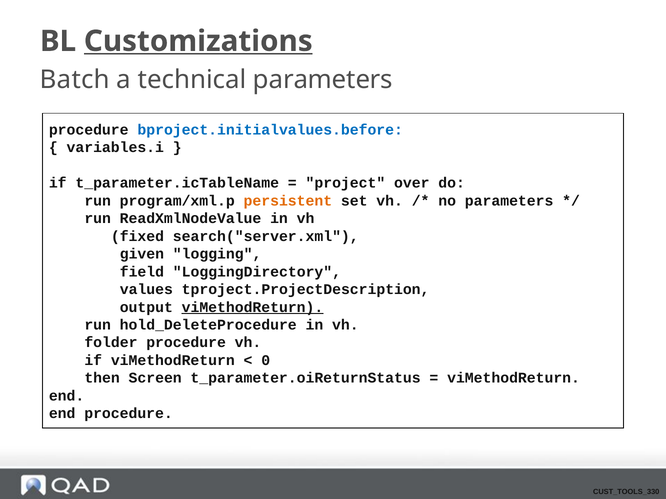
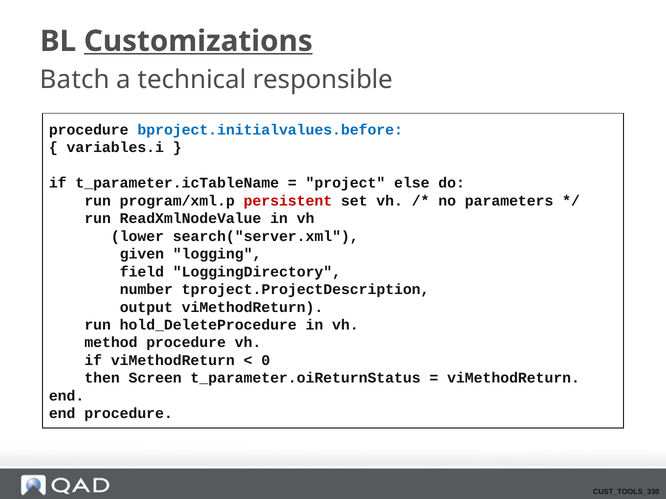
technical parameters: parameters -> responsible
over: over -> else
persistent colour: orange -> red
fixed: fixed -> lower
values: values -> number
viMethodReturn at (252, 307) underline: present -> none
folder: folder -> method
